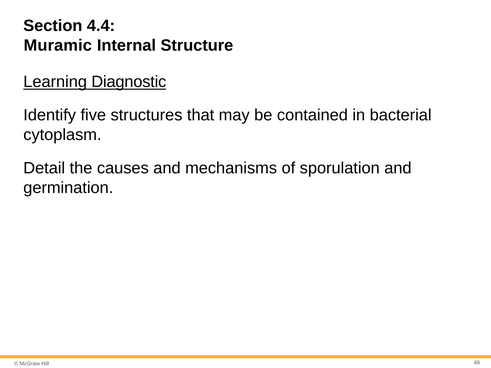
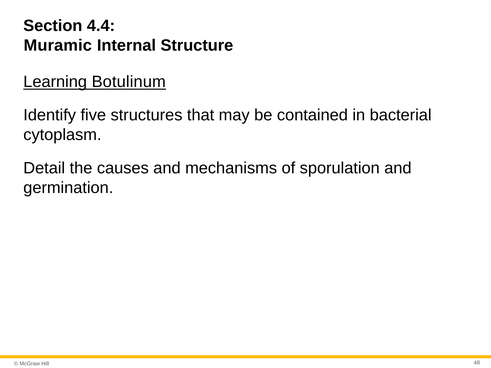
Diagnostic: Diagnostic -> Botulinum
